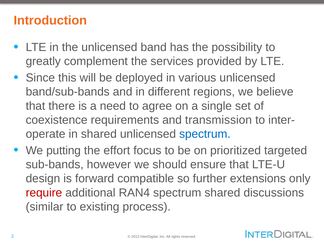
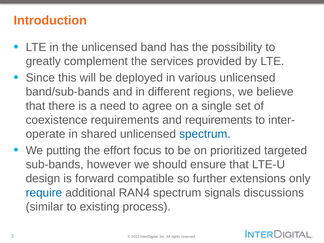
and transmission: transmission -> requirements
require colour: red -> blue
spectrum shared: shared -> signals
